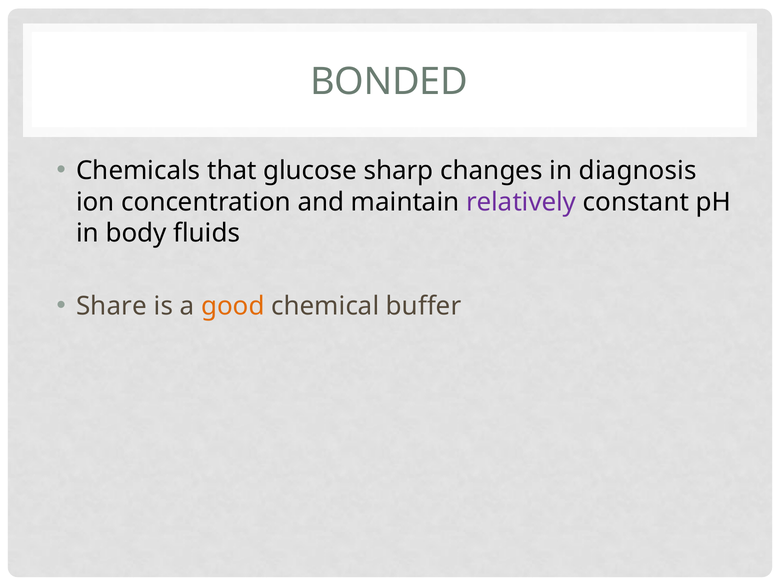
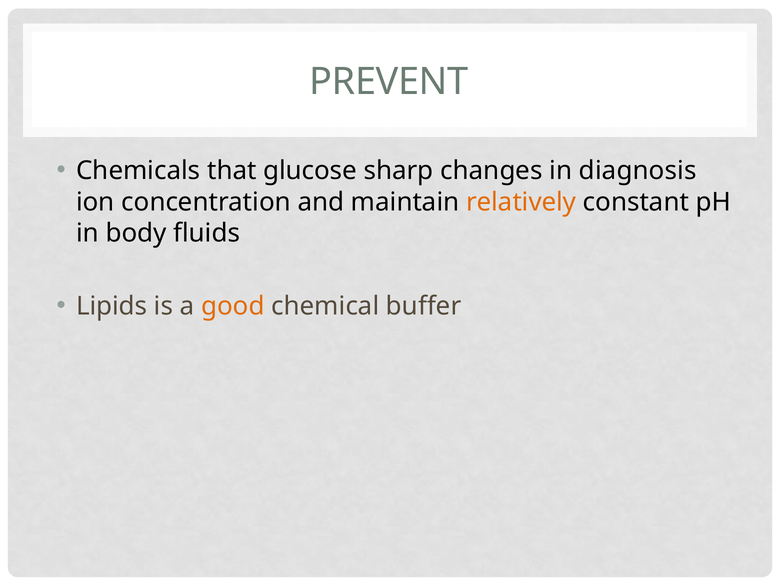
BONDED: BONDED -> PREVENT
relatively colour: purple -> orange
Share: Share -> Lipids
